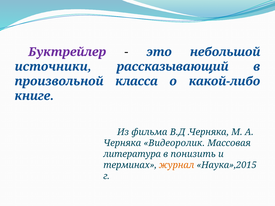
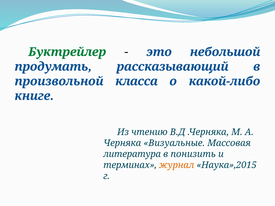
Буктрейлер colour: purple -> green
источники: источники -> продумать
фильма: фильма -> чтению
Видеоролик: Видеоролик -> Визуальные
